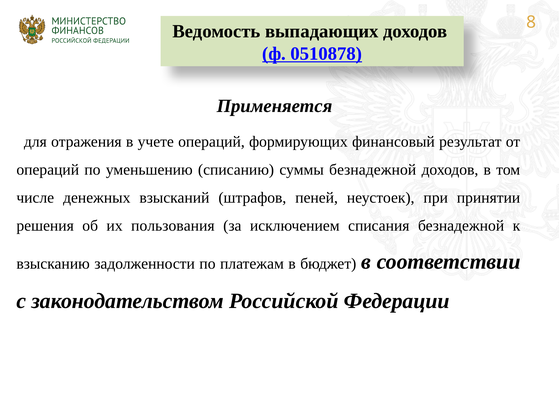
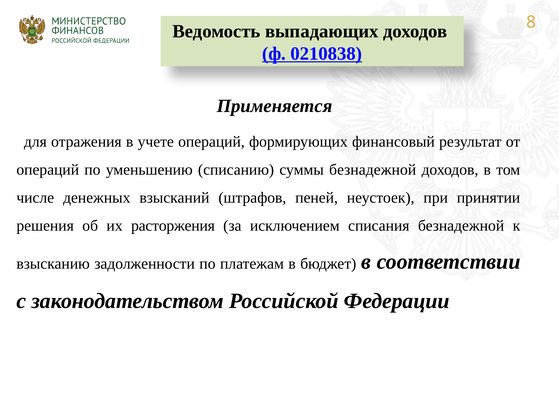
0510878: 0510878 -> 0210838
пользования: пользования -> расторжения
